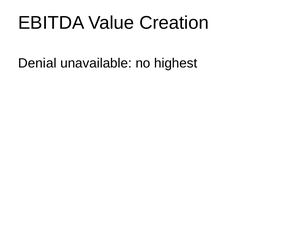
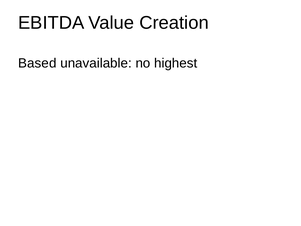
Denial: Denial -> Based
